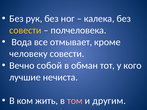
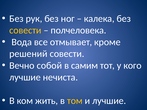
человеку: человеку -> решений
обман: обман -> самим
том colour: pink -> yellow
и другим: другим -> лучшие
